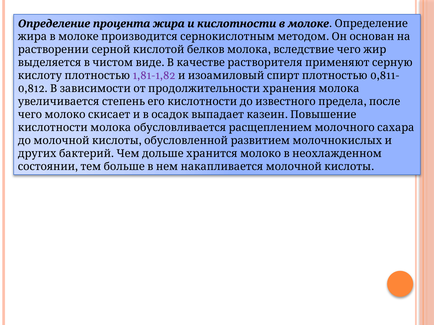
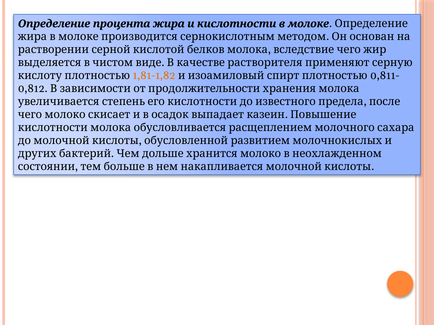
1,81-1,82 colour: purple -> orange
